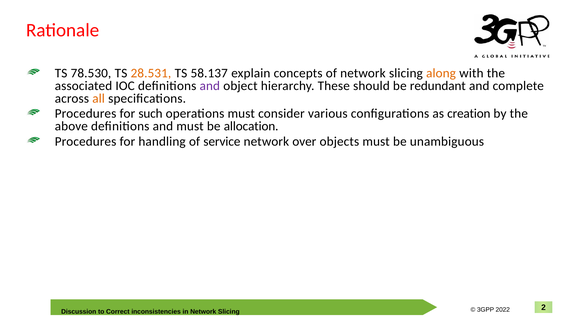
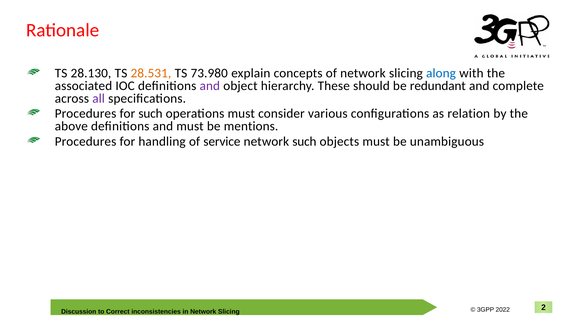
78.530: 78.530 -> 28.130
58.137: 58.137 -> 73.980
along colour: orange -> blue
all colour: orange -> purple
creation: creation -> relation
allocation: allocation -> mentions
network over: over -> such
